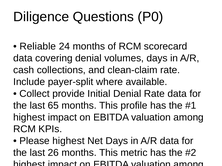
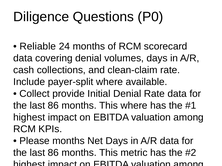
65 at (53, 106): 65 -> 86
This profile: profile -> where
Please highest: highest -> months
26 at (53, 153): 26 -> 86
